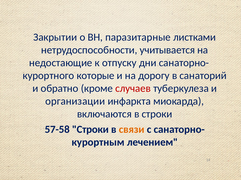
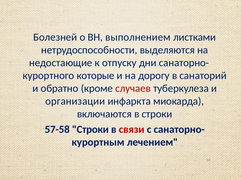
Закрытии: Закрытии -> Болезней
паразитарные: паразитарные -> выполнением
учитывается: учитывается -> выделяются
связи colour: orange -> red
